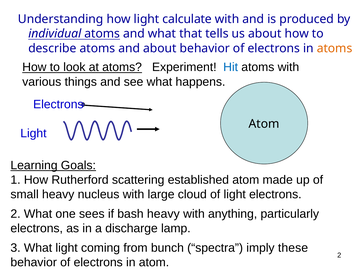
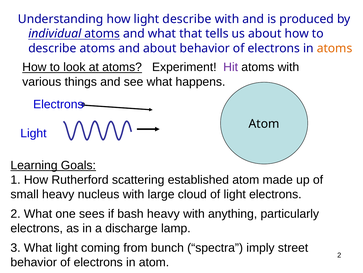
light calculate: calculate -> describe
Hit colour: blue -> purple
these: these -> street
